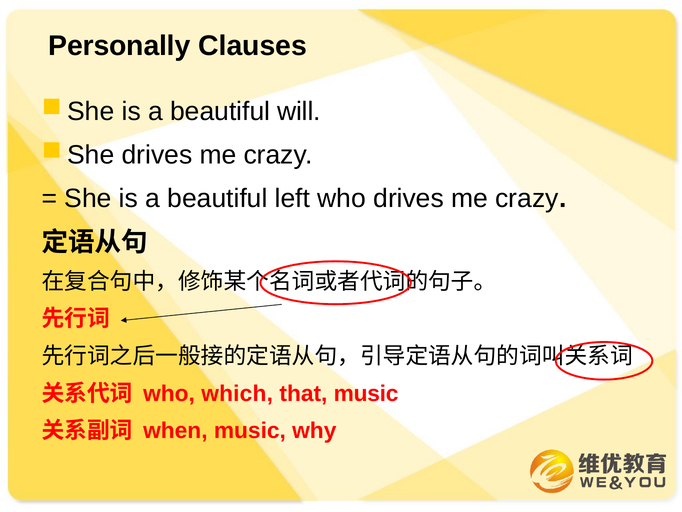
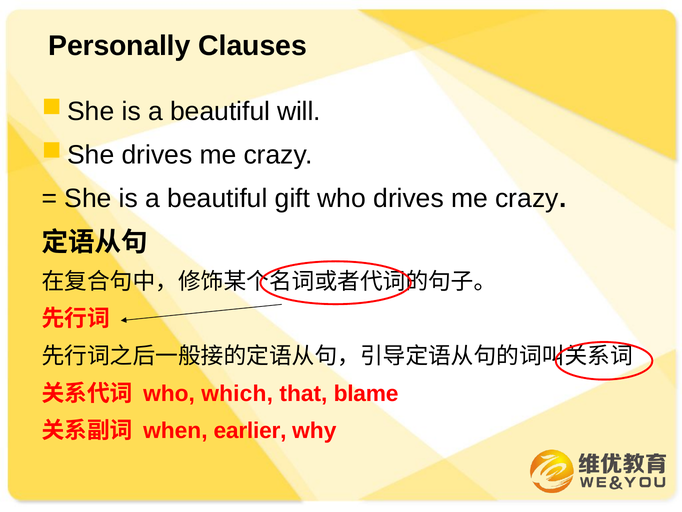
left: left -> gift
that music: music -> blame
when music: music -> earlier
